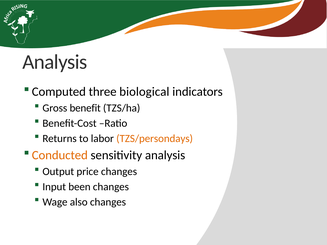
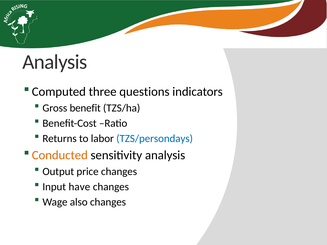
biological: biological -> questions
TZS/persondays colour: orange -> blue
been: been -> have
